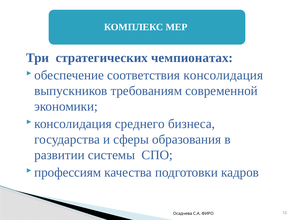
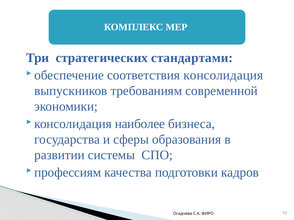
чемпионатах: чемпионатах -> стандартами
среднего: среднего -> наиболее
